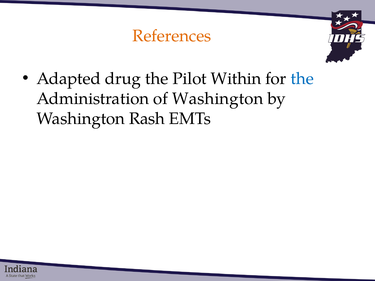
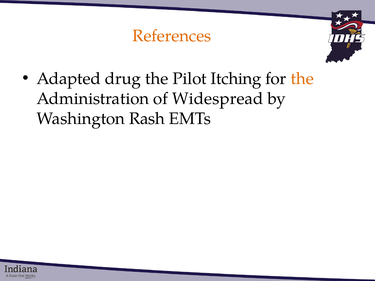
Within: Within -> Itching
the at (302, 79) colour: blue -> orange
of Washington: Washington -> Widespread
